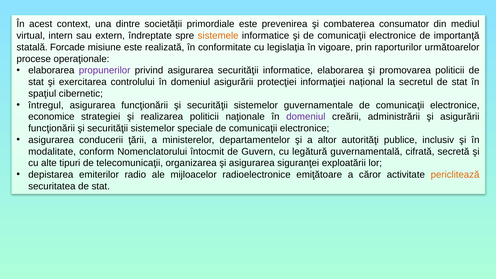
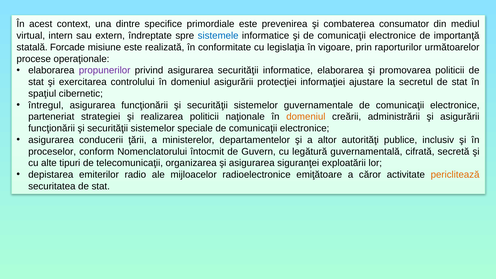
societății: societății -> specifice
sistemele colour: orange -> blue
național: național -> ajustare
economice: economice -> parteneriat
domeniul at (306, 117) colour: purple -> orange
modalitate: modalitate -> proceselor
